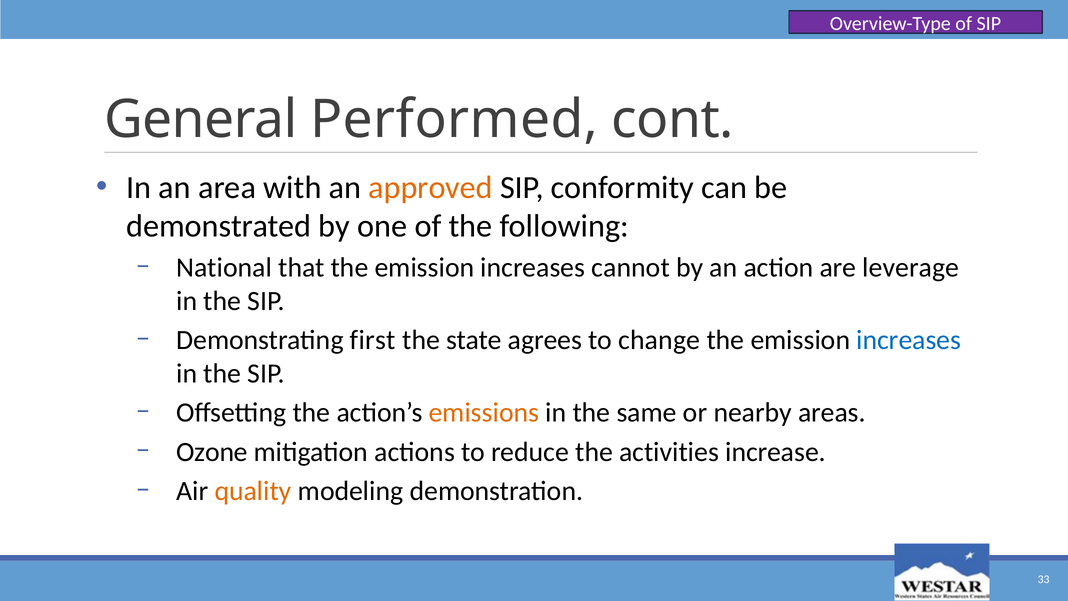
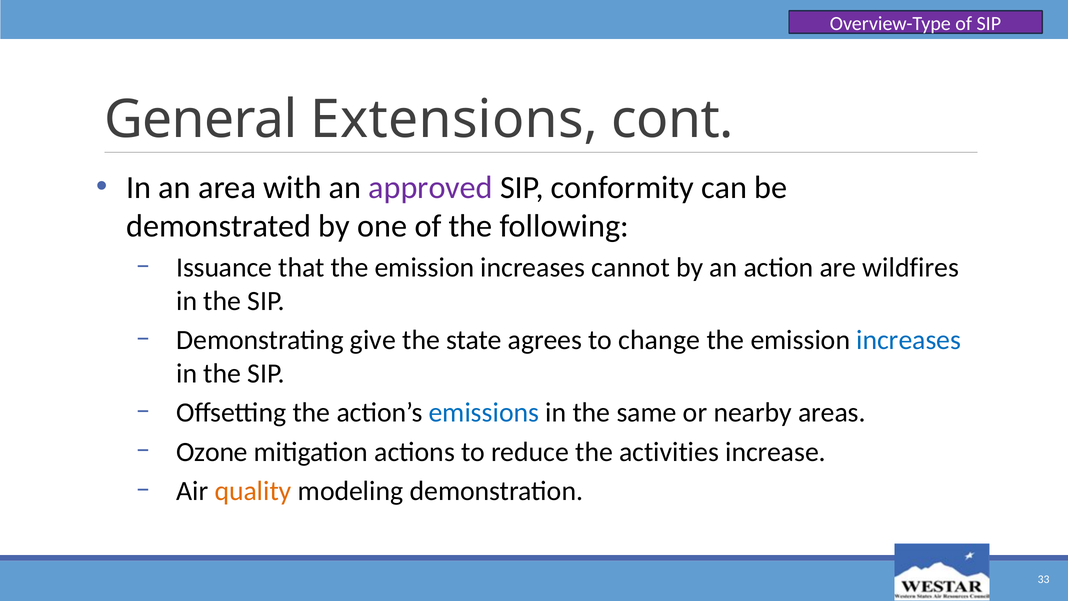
Performed: Performed -> Extensions
approved colour: orange -> purple
National: National -> Issuance
leverage: leverage -> wildfires
first: first -> give
emissions colour: orange -> blue
